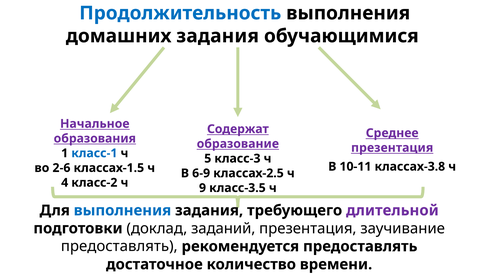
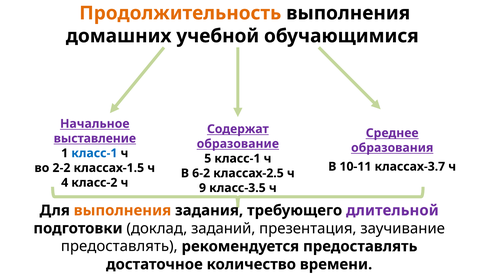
Продолжительность colour: blue -> orange
задания at (218, 36): задания -> учебной
образования: образования -> выставление
презентация at (392, 148): презентация -> образования
5 класс-3: класс-3 -> класс-1
классах-3.8: классах-3.8 -> классах-3.7
2-6: 2-6 -> 2-2
6-9: 6-9 -> 6-2
выполнения at (122, 210) colour: blue -> orange
